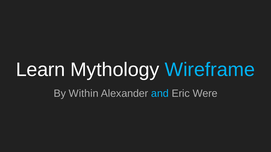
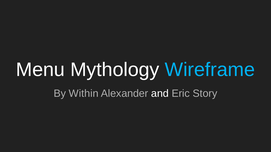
Learn: Learn -> Menu
and colour: light blue -> white
Were: Were -> Story
